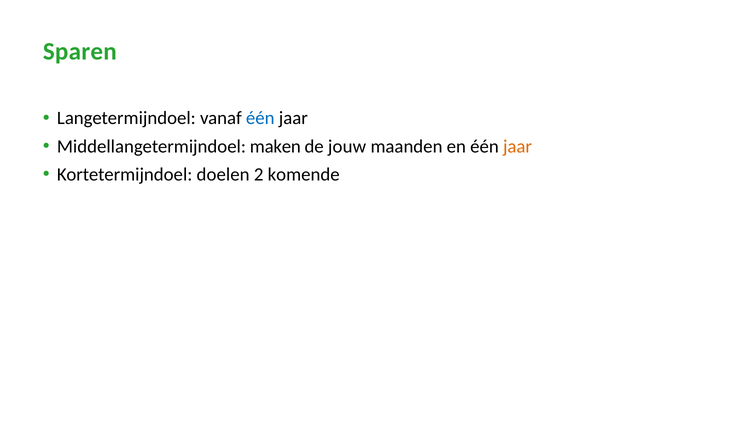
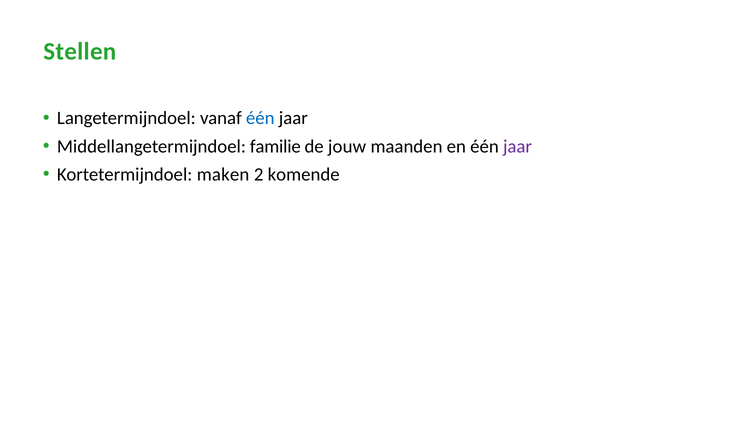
Sparen: Sparen -> Stellen
maken: maken -> familie
jaar at (518, 146) colour: orange -> purple
doelen: doelen -> maken
